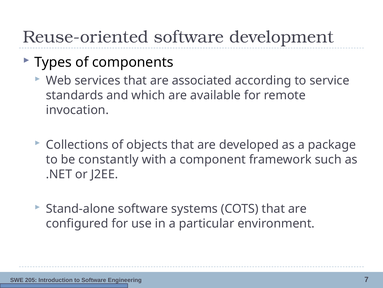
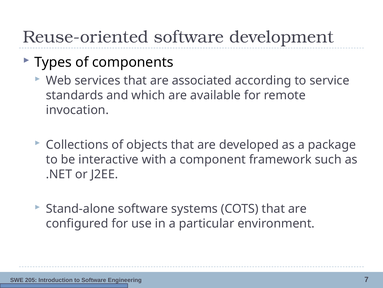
constantly: constantly -> interactive
